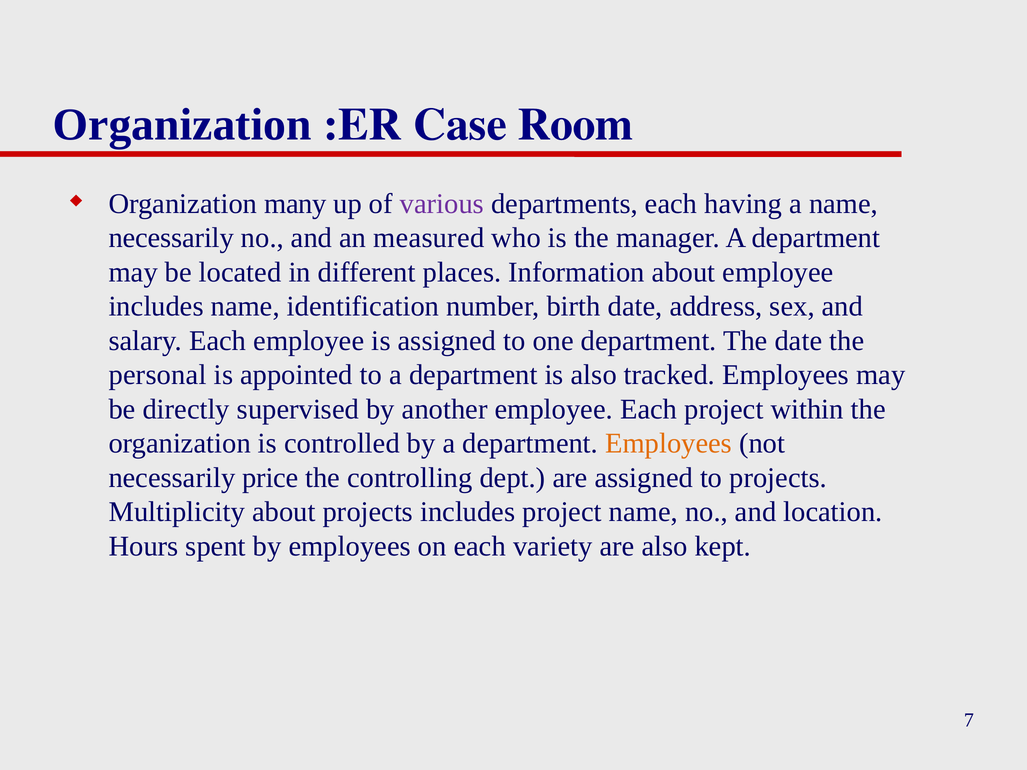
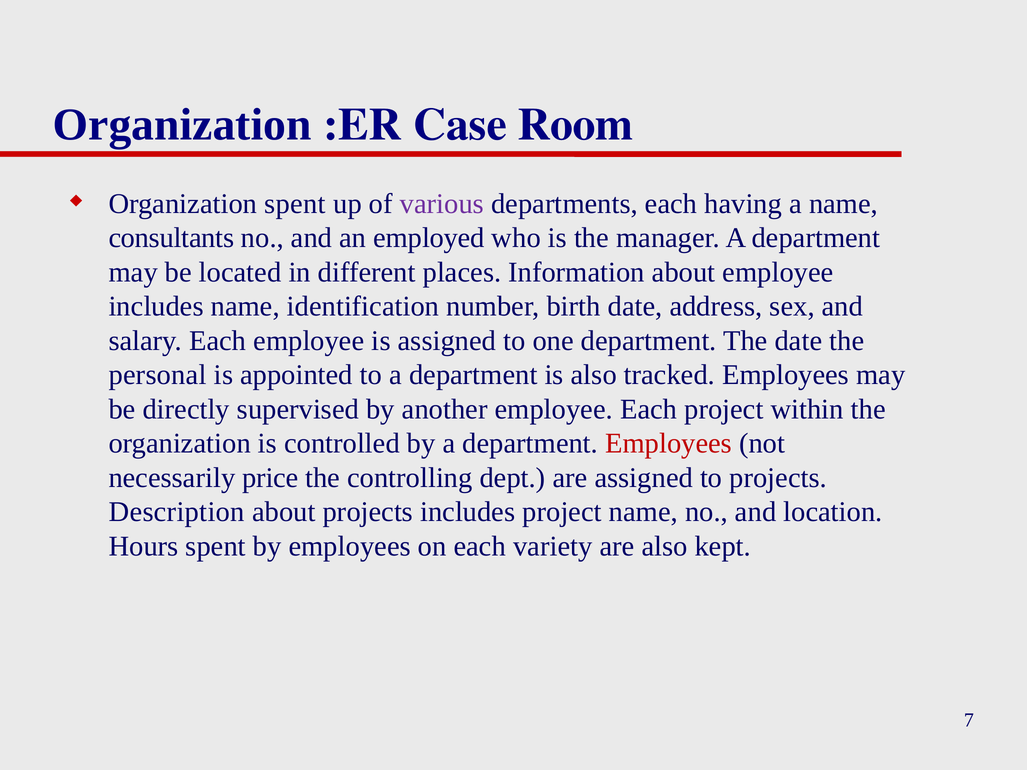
Organization many: many -> spent
necessarily at (171, 238): necessarily -> consultants
measured: measured -> employed
Employees at (669, 444) colour: orange -> red
Multiplicity: Multiplicity -> Description
